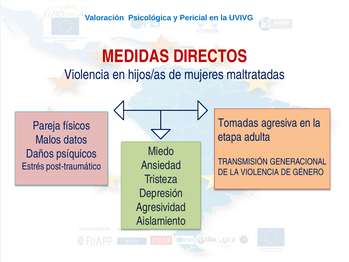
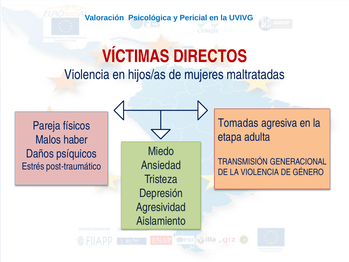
MEDIDAS: MEDIDAS -> VÍCTIMAS
datos: datos -> haber
